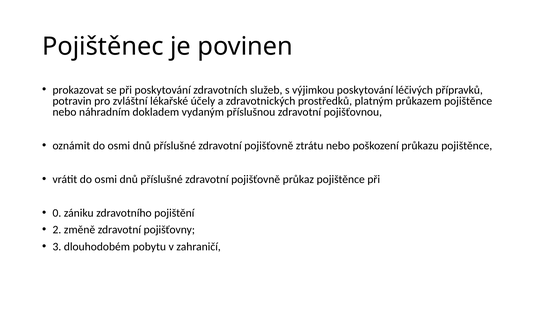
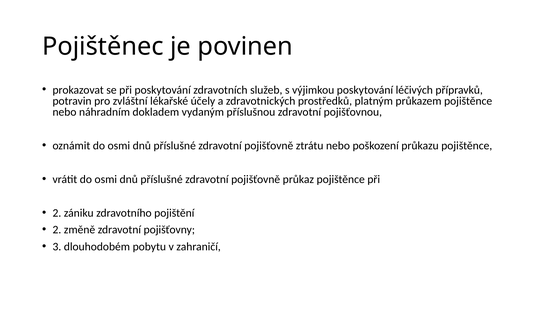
0 at (57, 213): 0 -> 2
